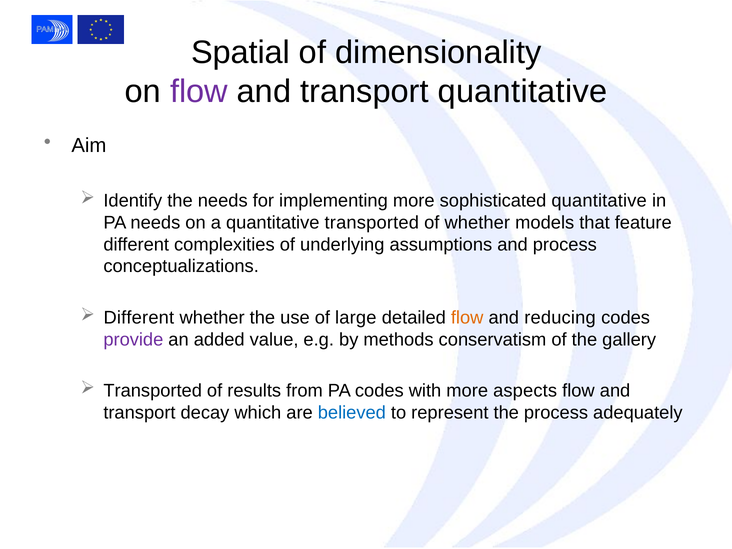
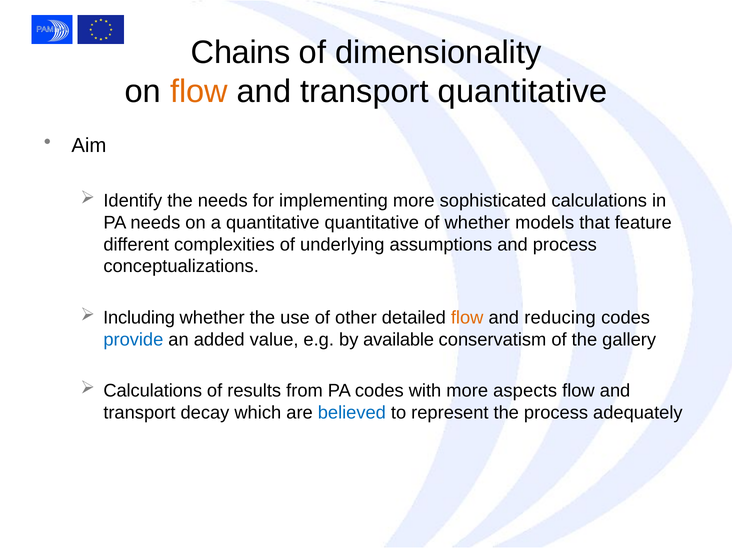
Spatial: Spatial -> Chains
flow at (199, 92) colour: purple -> orange
sophisticated quantitative: quantitative -> calculations
quantitative transported: transported -> quantitative
Different at (139, 318): Different -> Including
large: large -> other
provide colour: purple -> blue
methods: methods -> available
Transported at (153, 391): Transported -> Calculations
